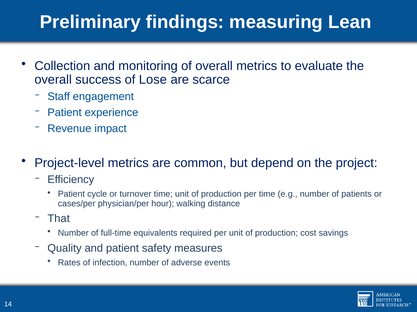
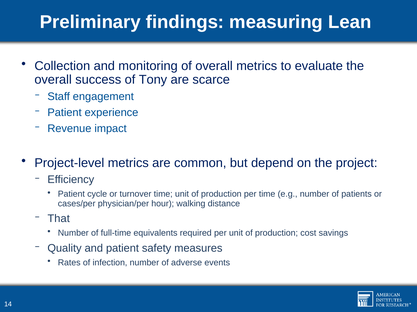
Lose: Lose -> Tony
